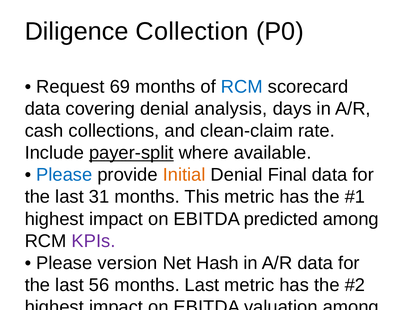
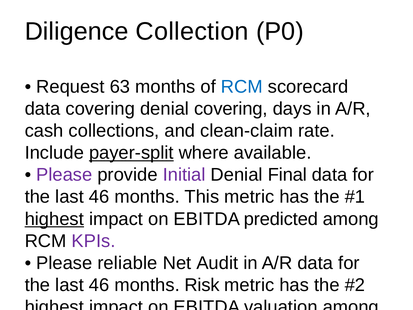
69: 69 -> 63
denial analysis: analysis -> covering
Please at (64, 175) colour: blue -> purple
Initial colour: orange -> purple
31 at (99, 197): 31 -> 46
highest at (54, 219) underline: none -> present
version: version -> reliable
Hash: Hash -> Audit
56 at (99, 285): 56 -> 46
months Last: Last -> Risk
